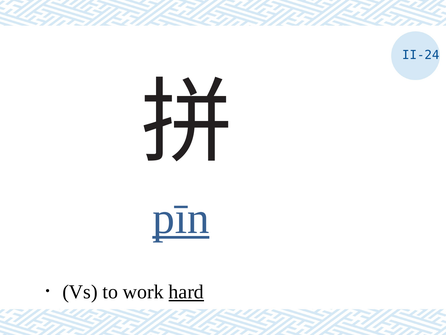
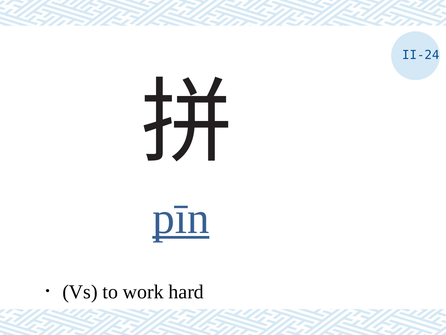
hard underline: present -> none
